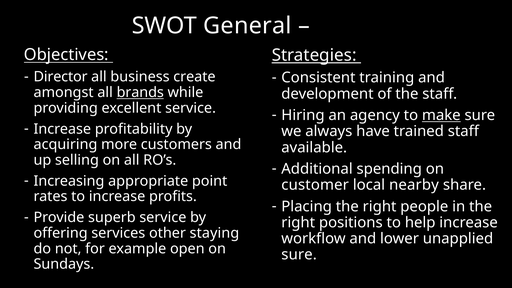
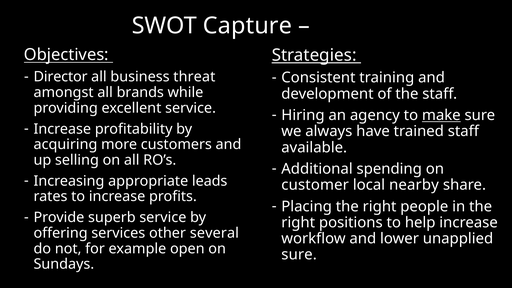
General: General -> Capture
create: create -> threat
brands underline: present -> none
point: point -> leads
staying: staying -> several
